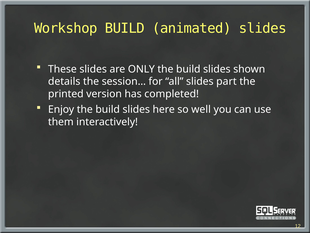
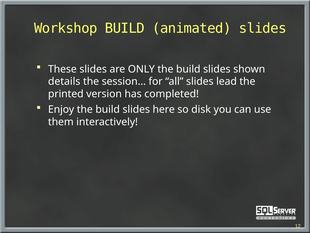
part: part -> lead
well: well -> disk
